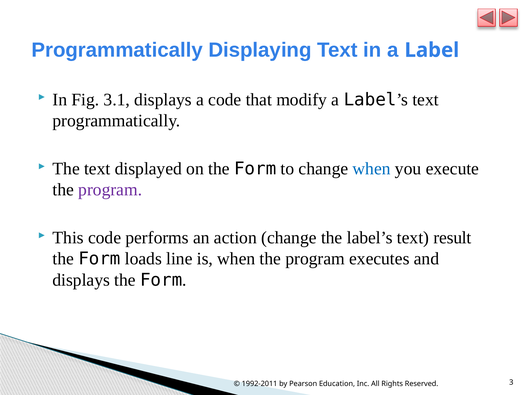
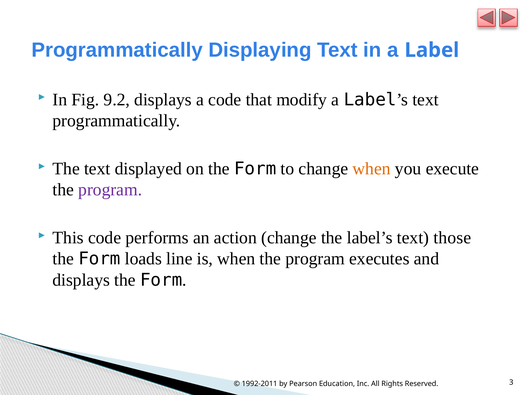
3.1: 3.1 -> 9.2
when at (372, 169) colour: blue -> orange
result: result -> those
